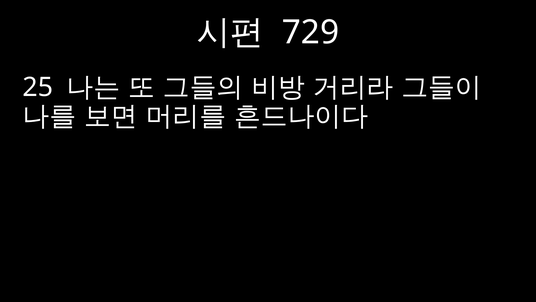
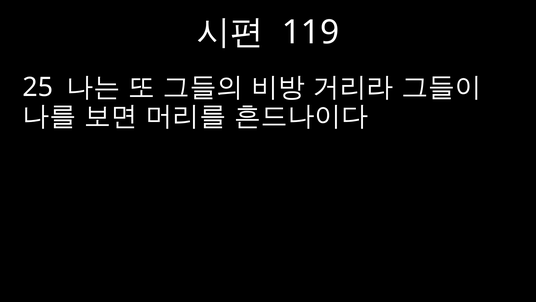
729: 729 -> 119
